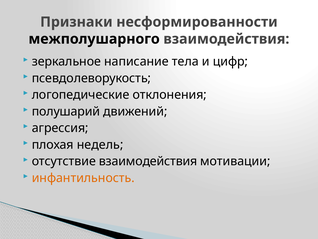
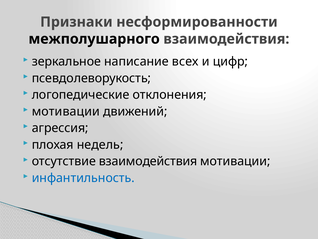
тела: тела -> всех
полушарий at (66, 111): полушарий -> мотивации
инфантильность colour: orange -> blue
